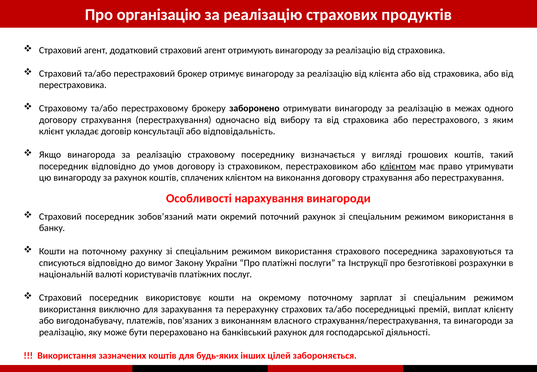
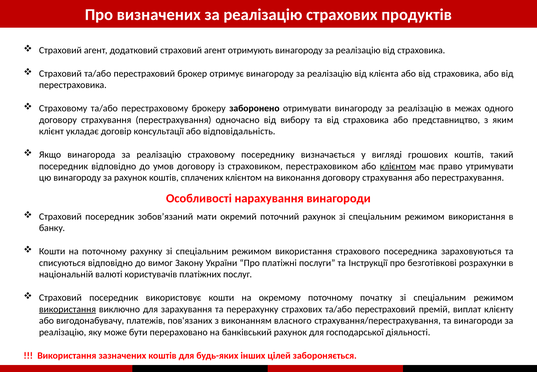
організацію: організацію -> визначених
перестрахового: перестрахового -> представництво
зарплат: зарплат -> початку
використання at (67, 309) underline: none -> present
страхових та/або посередницькі: посередницькі -> перестраховий
